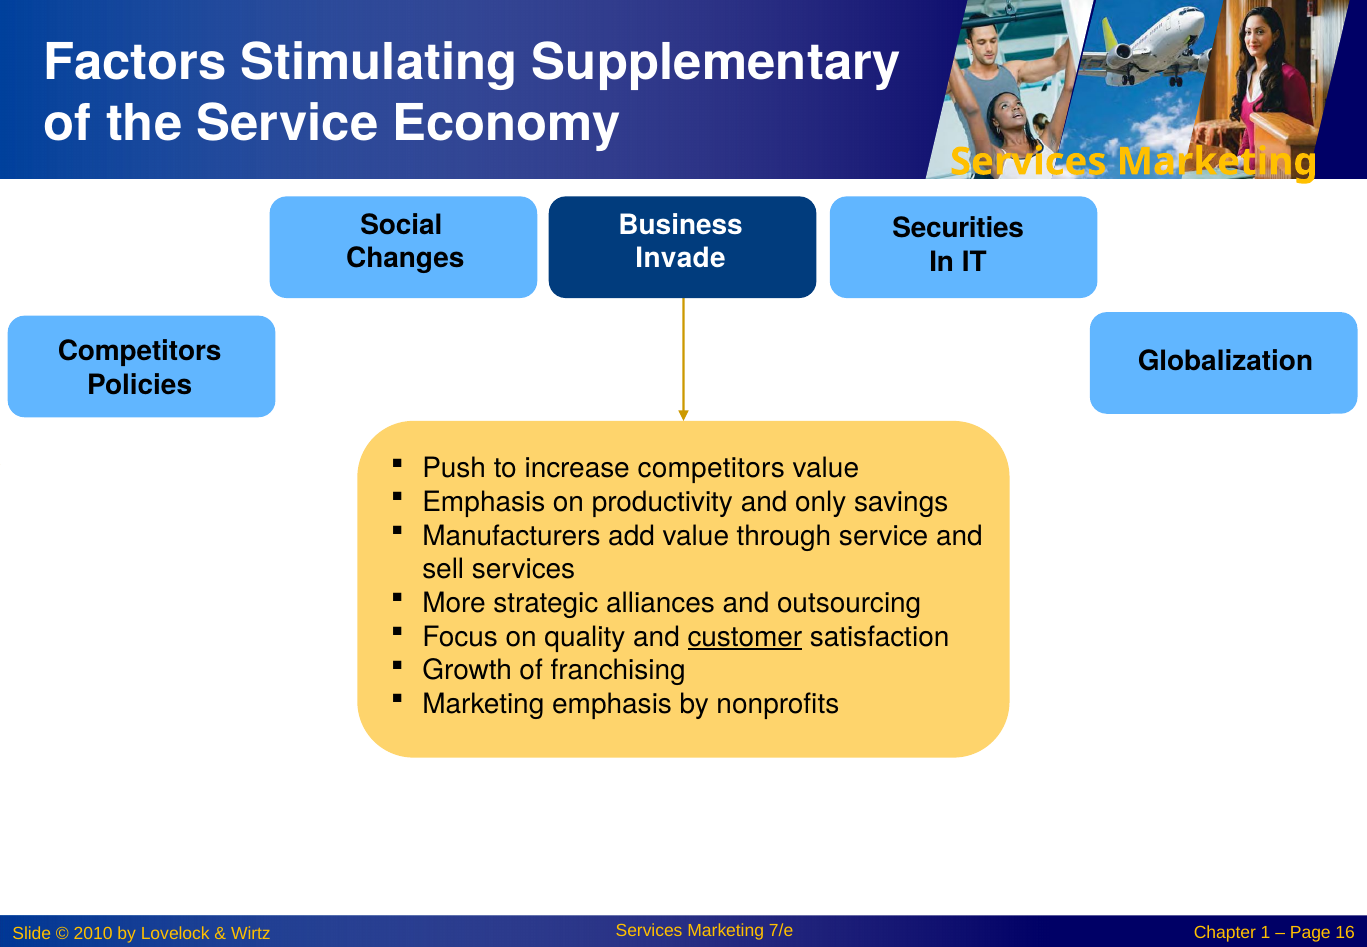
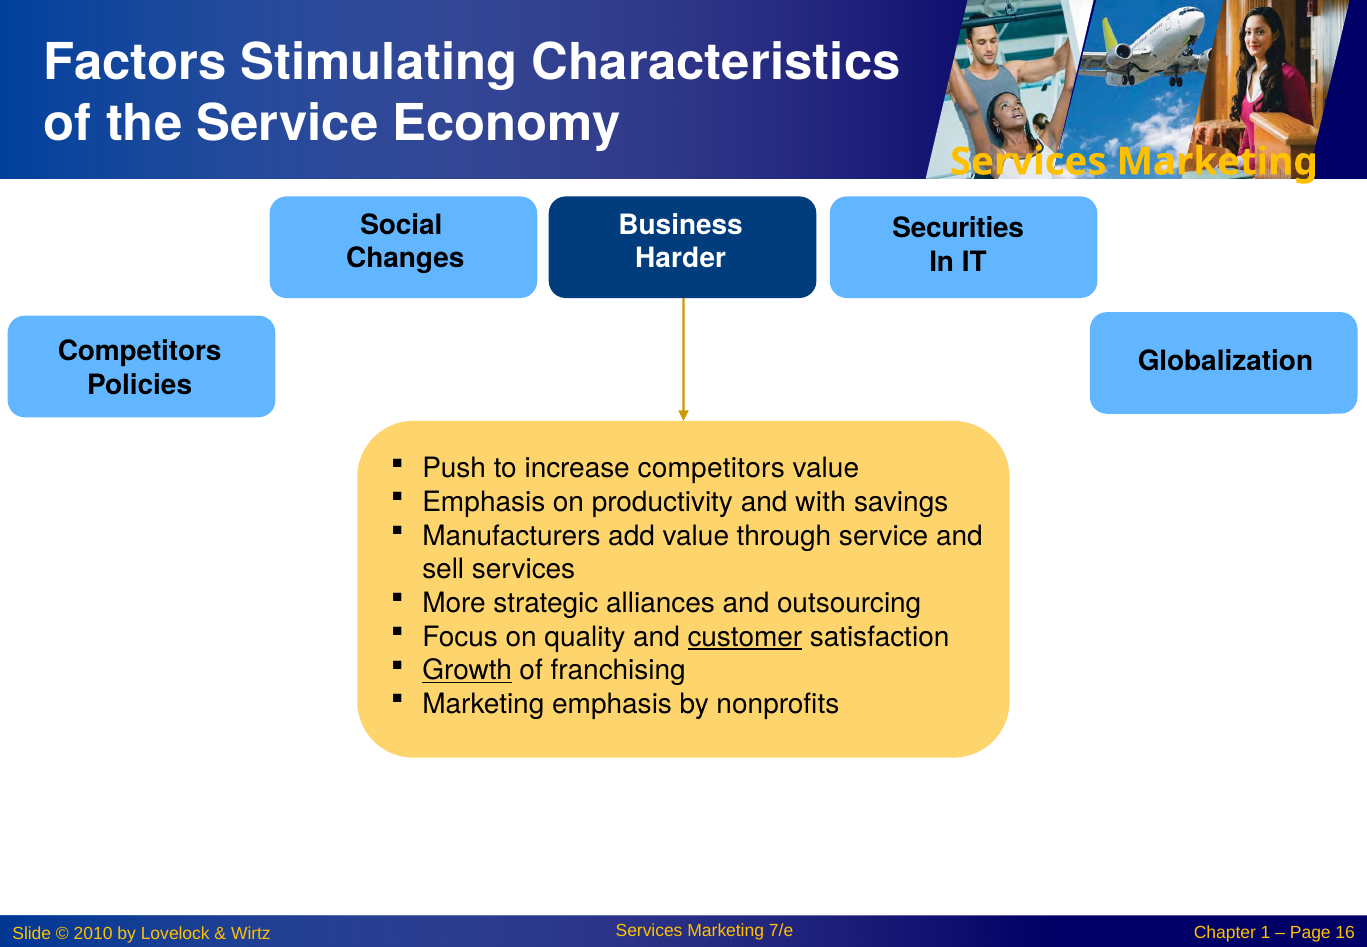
Supplementary: Supplementary -> Characteristics
Invade: Invade -> Harder
only: only -> with
Growth underline: none -> present
